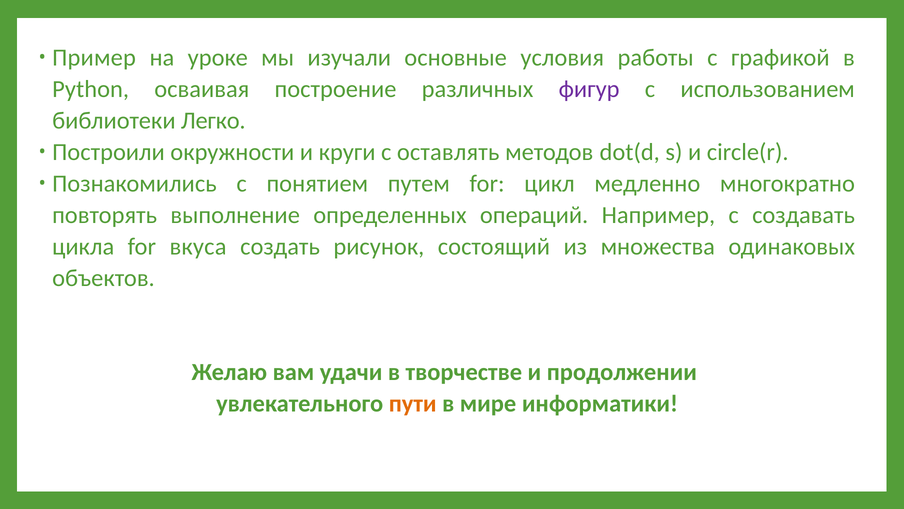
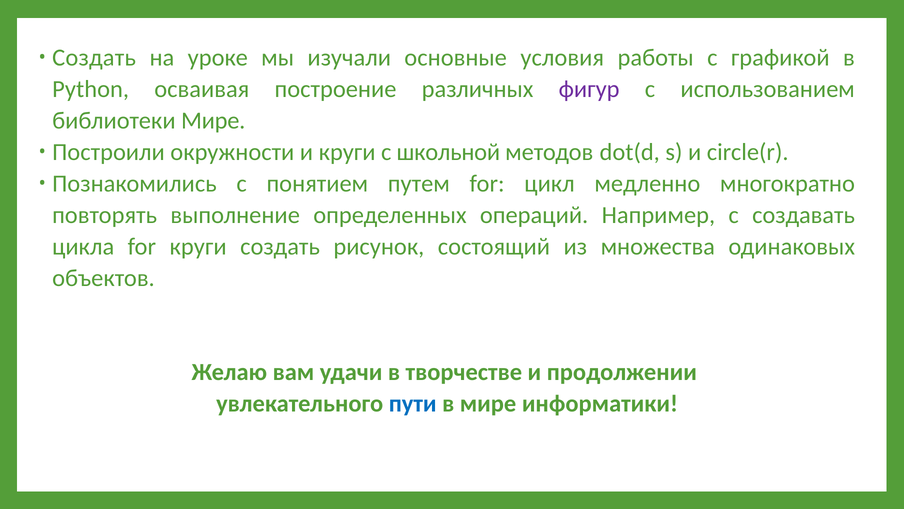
Пример at (94, 58): Пример -> Создать
библиотеки Легко: Легко -> Мире
оставлять: оставлять -> школьной
for вкуса: вкуса -> круги
пути colour: orange -> blue
